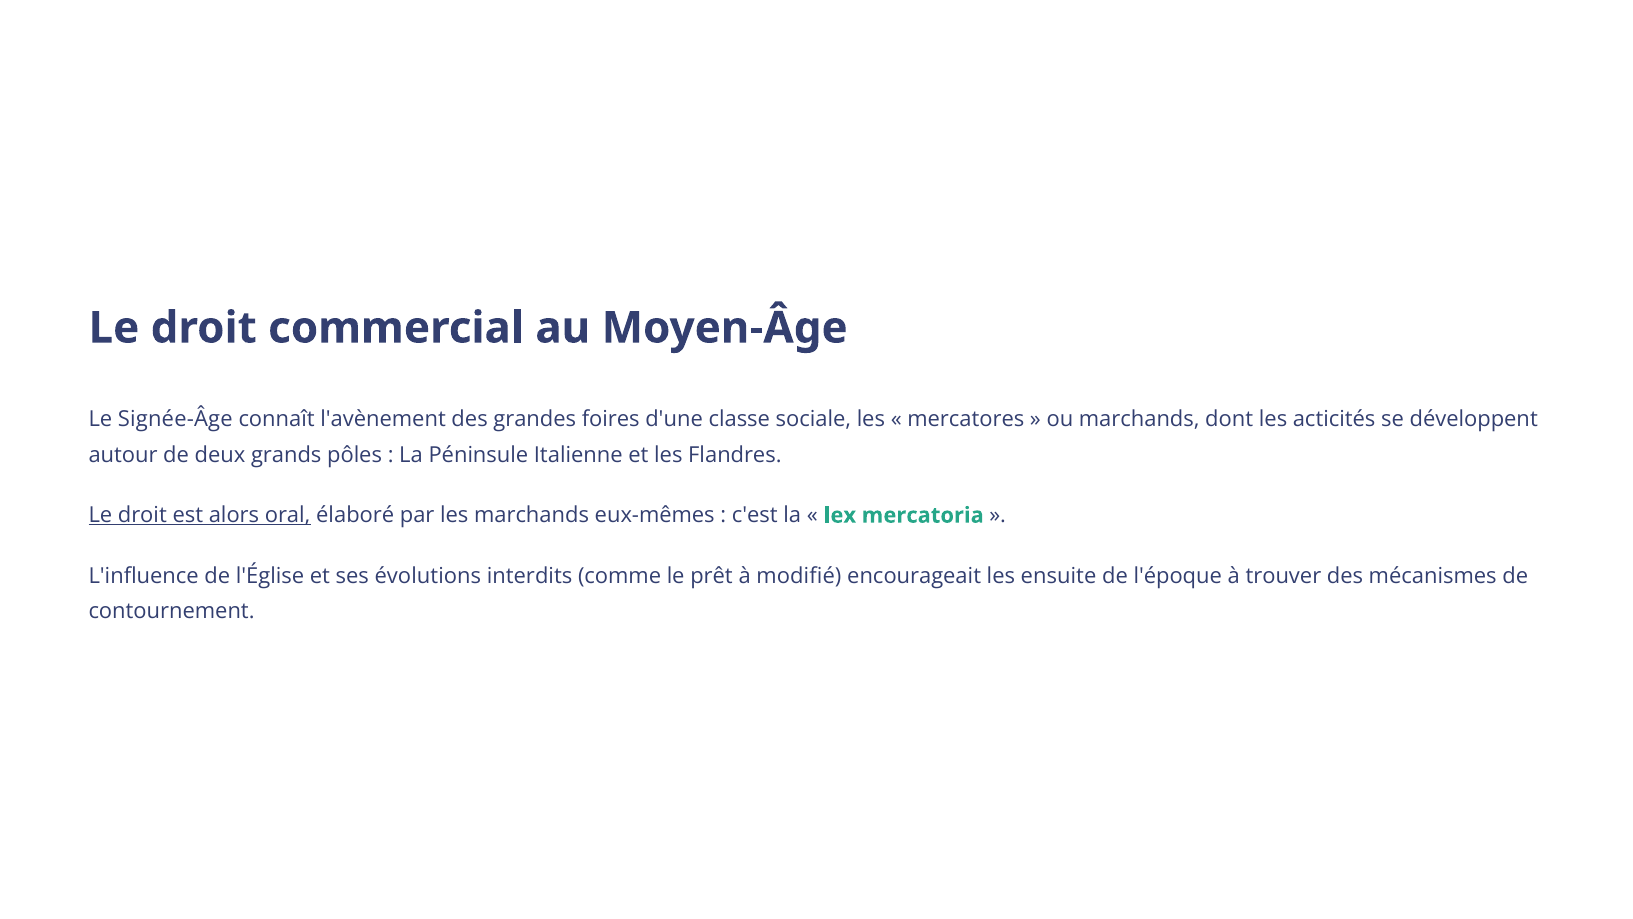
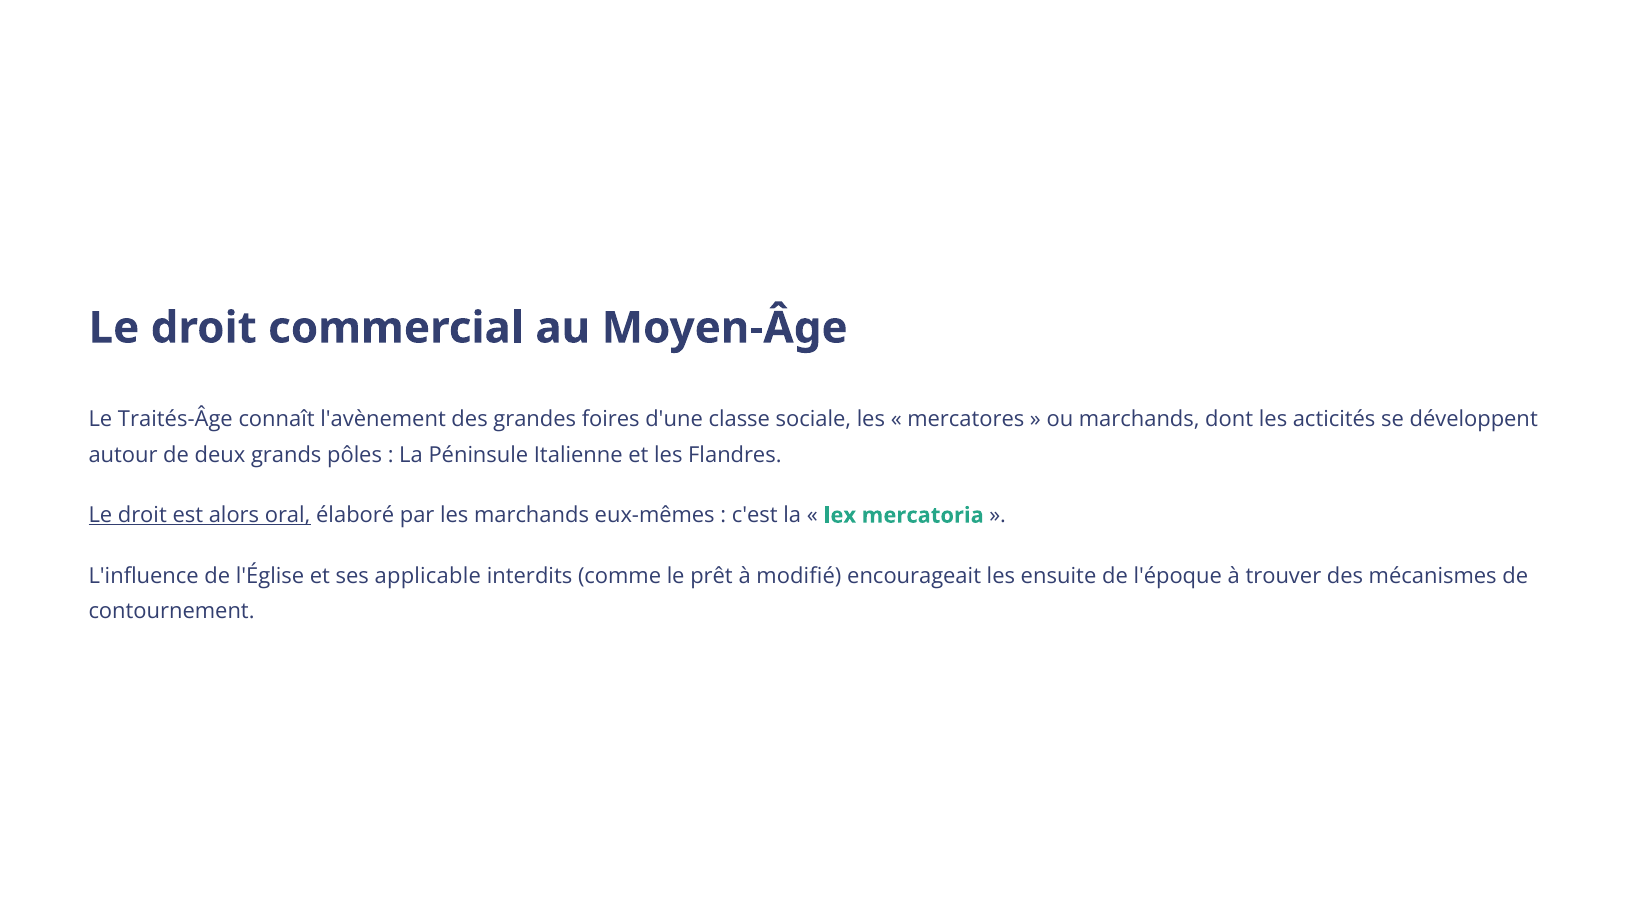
Signée-Âge: Signée-Âge -> Traités-Âge
évolutions: évolutions -> applicable
